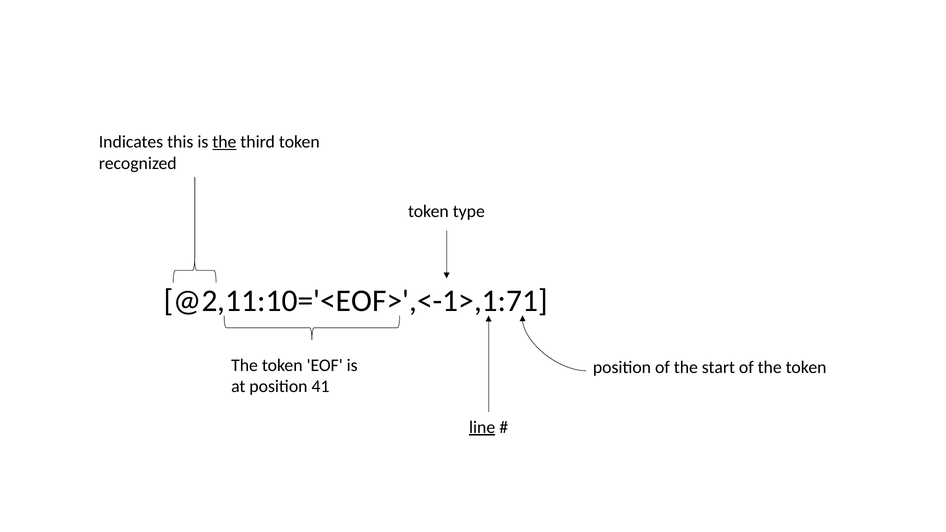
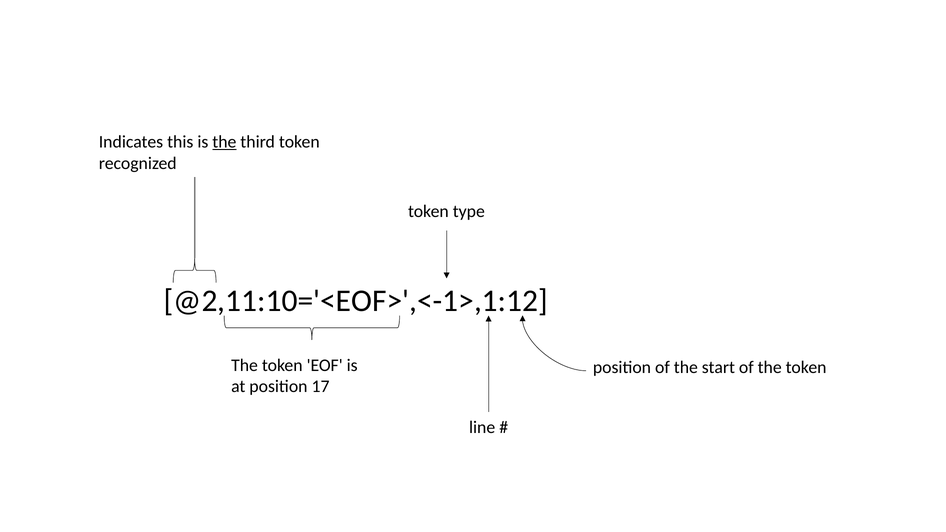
@2,11:10='<EOF>',<-1>,1:71: @2,11:10='<EOF>',<-1>,1:71 -> @2,11:10='<EOF>',<-1>,1:12
41: 41 -> 17
line underline: present -> none
